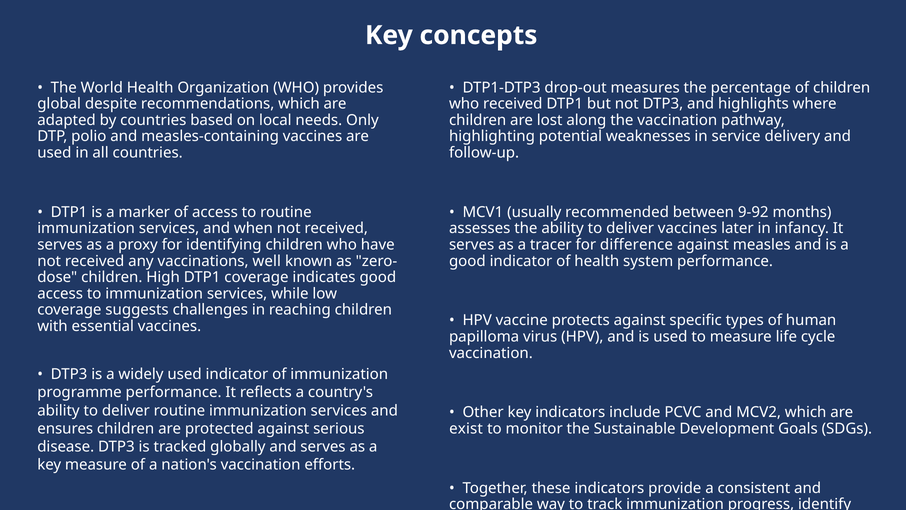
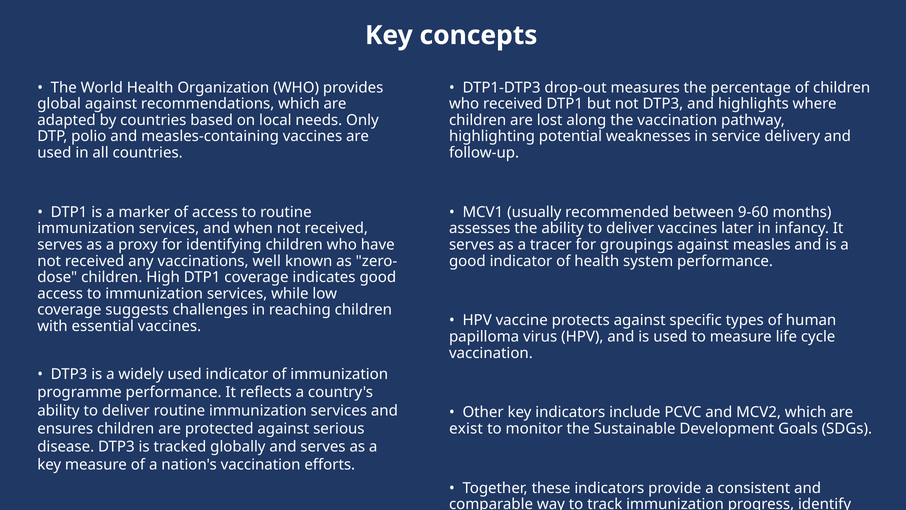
global despite: despite -> against
9-92: 9-92 -> 9-60
difference: difference -> groupings
